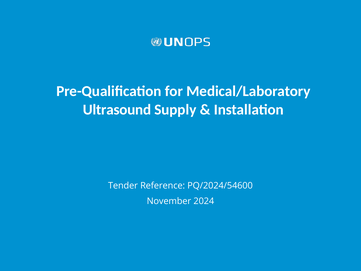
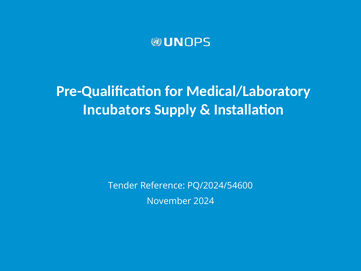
Ultrasound: Ultrasound -> Incubators
